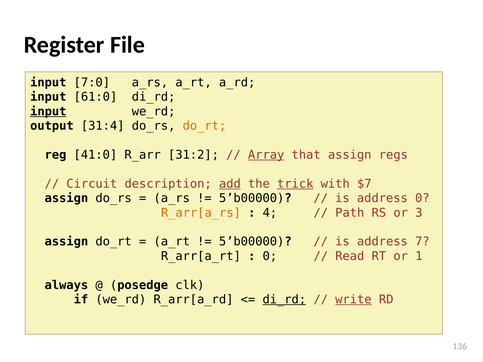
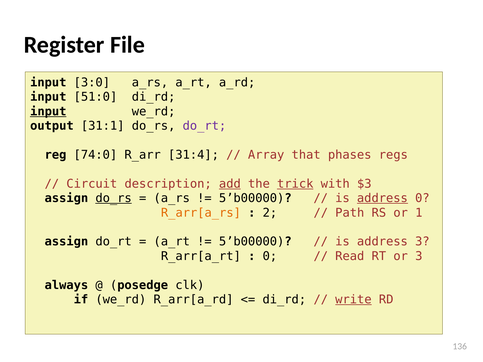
7:0: 7:0 -> 3:0
61:0: 61:0 -> 51:0
31:4: 31:4 -> 31:1
do_rt at (204, 126) colour: orange -> purple
41:0: 41:0 -> 74:0
31:2: 31:2 -> 31:4
Array underline: present -> none
that assign: assign -> phases
$7: $7 -> $3
do_rs at (114, 198) underline: none -> present
address at (382, 198) underline: none -> present
4: 4 -> 2
3: 3 -> 1
address 7: 7 -> 3
or 1: 1 -> 3
di_rd at (284, 300) underline: present -> none
